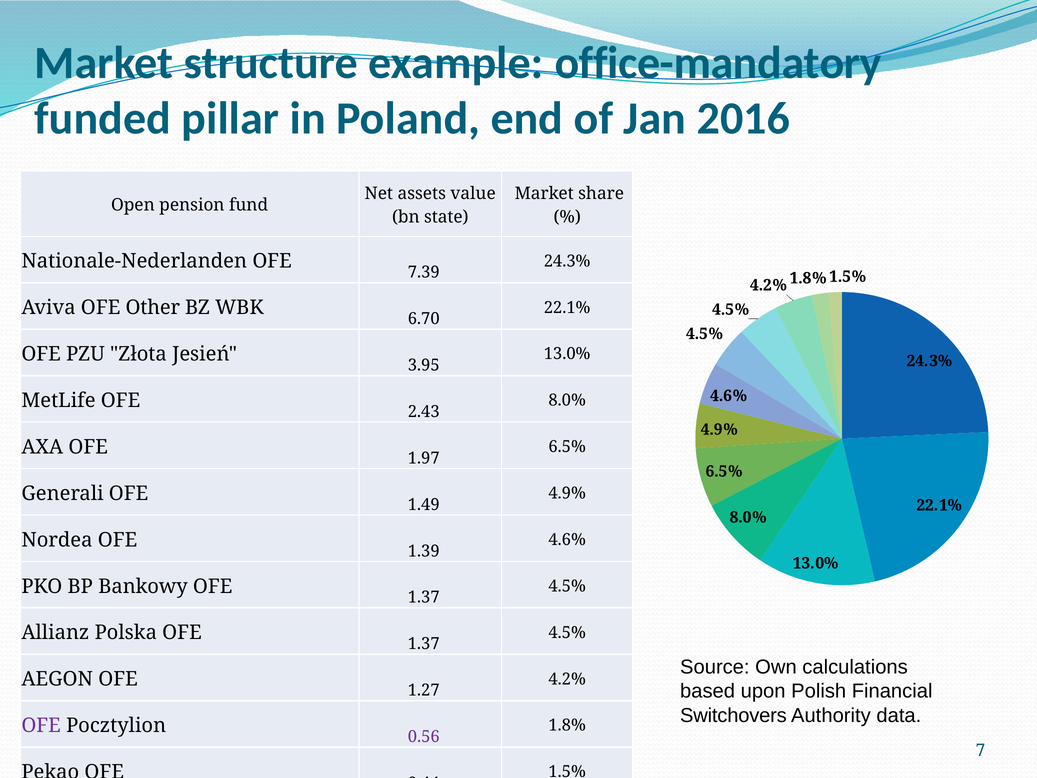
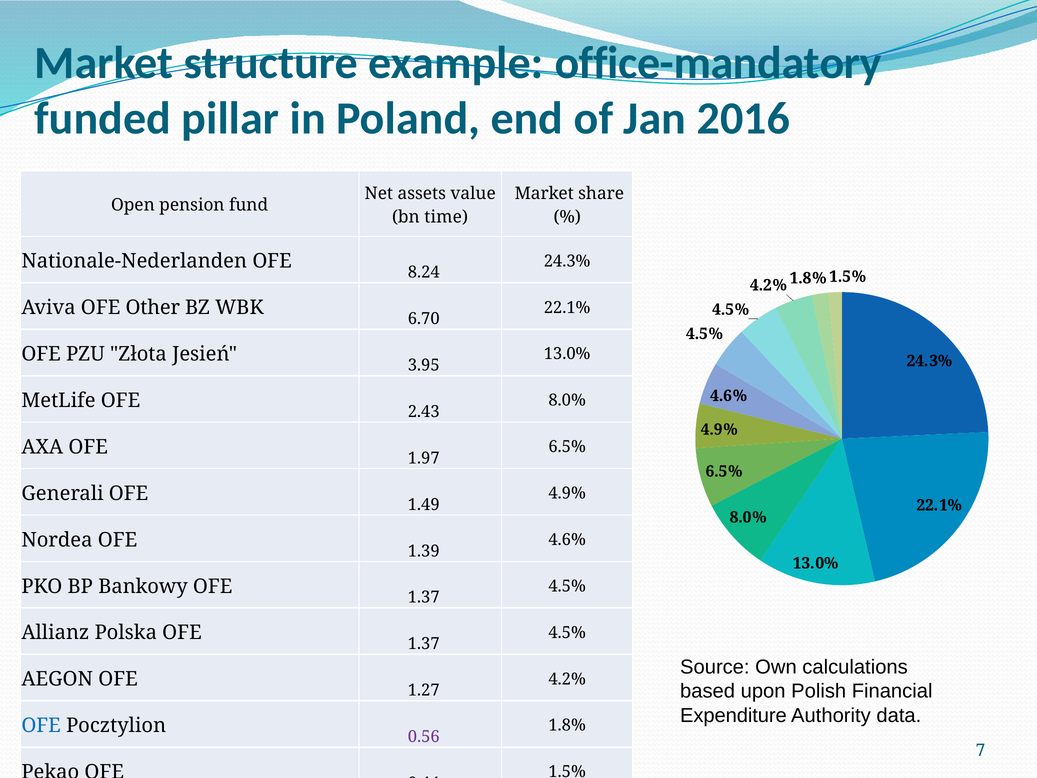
state: state -> time
7.39: 7.39 -> 8.24
Switchovers: Switchovers -> Expenditure
OFE at (41, 725) colour: purple -> blue
